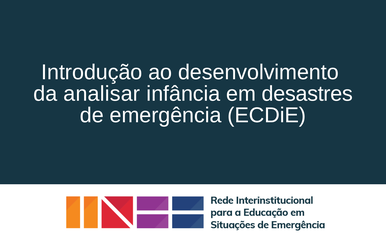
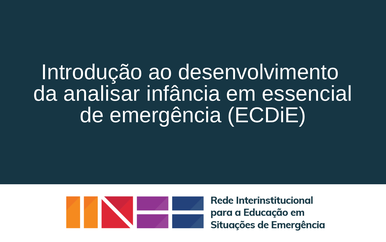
desastres: desastres -> essencial
